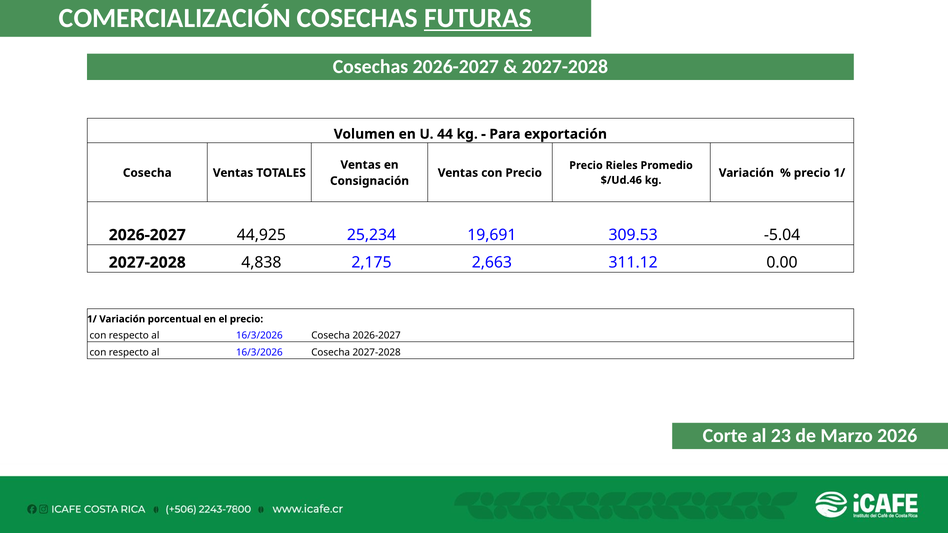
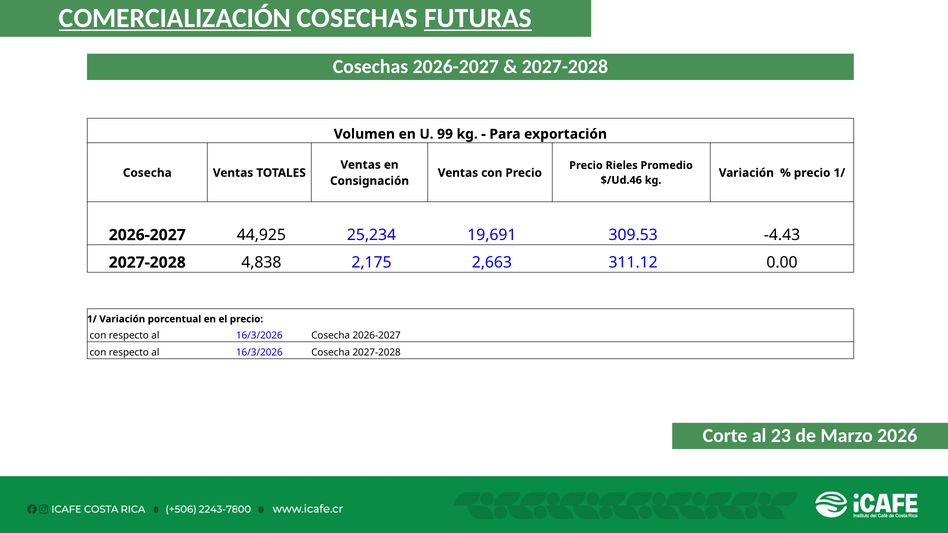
COMERCIALIZACIÓN underline: none -> present
44: 44 -> 99
-5.04: -5.04 -> -4.43
